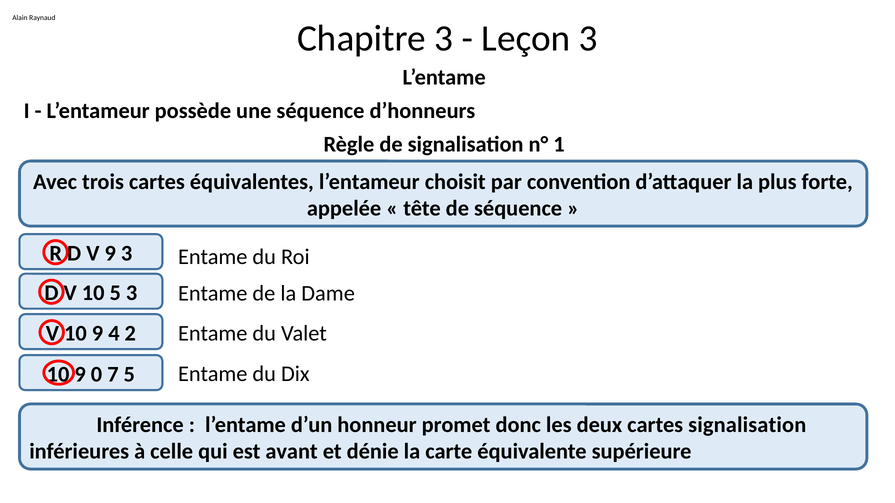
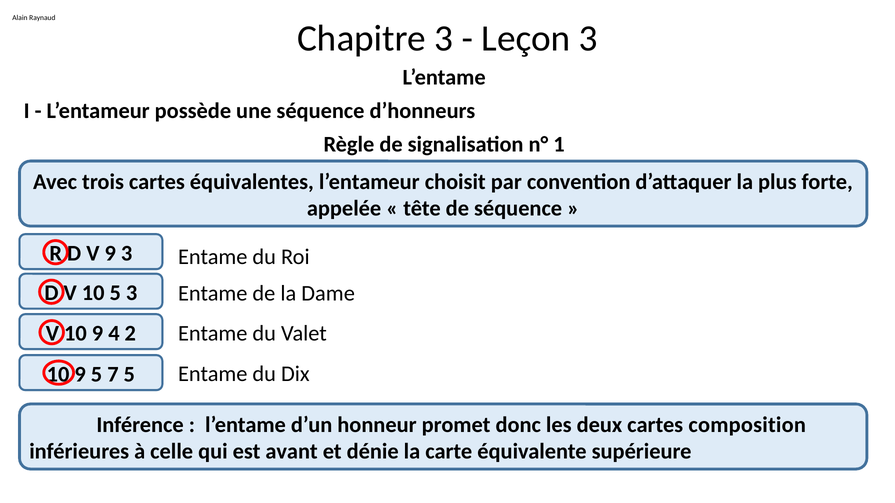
9 0: 0 -> 5
cartes signalisation: signalisation -> composition
